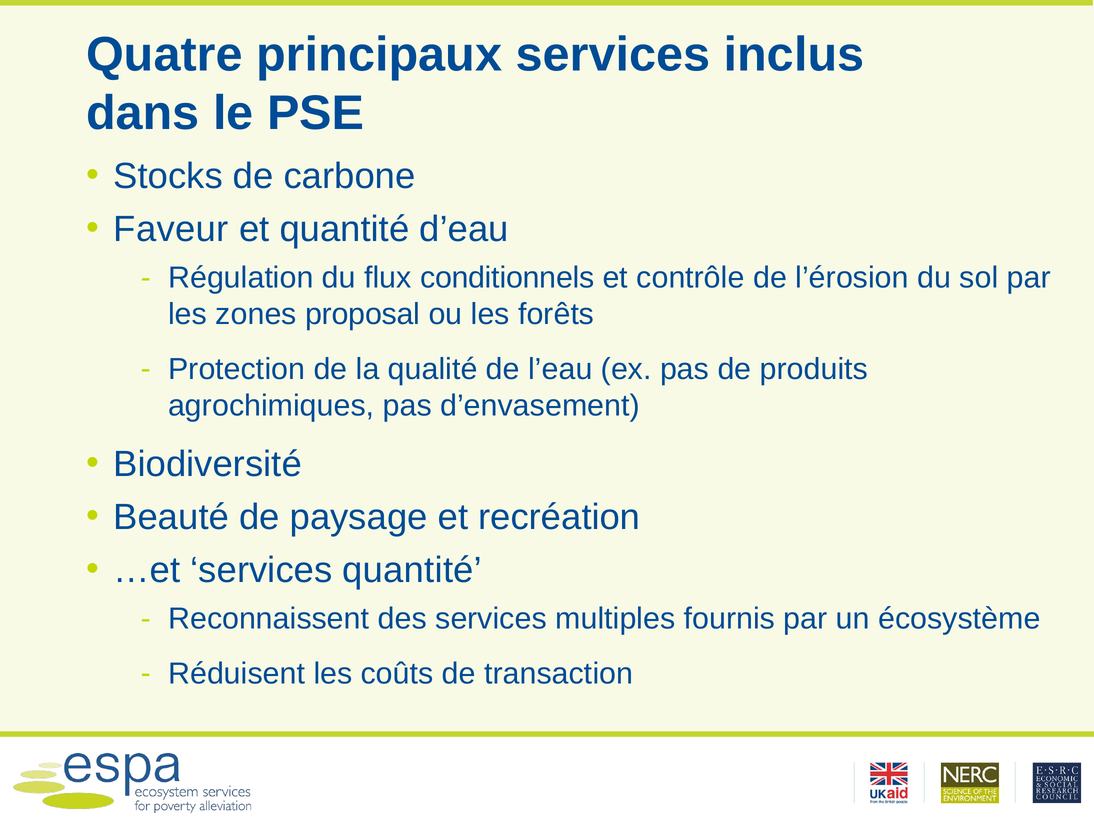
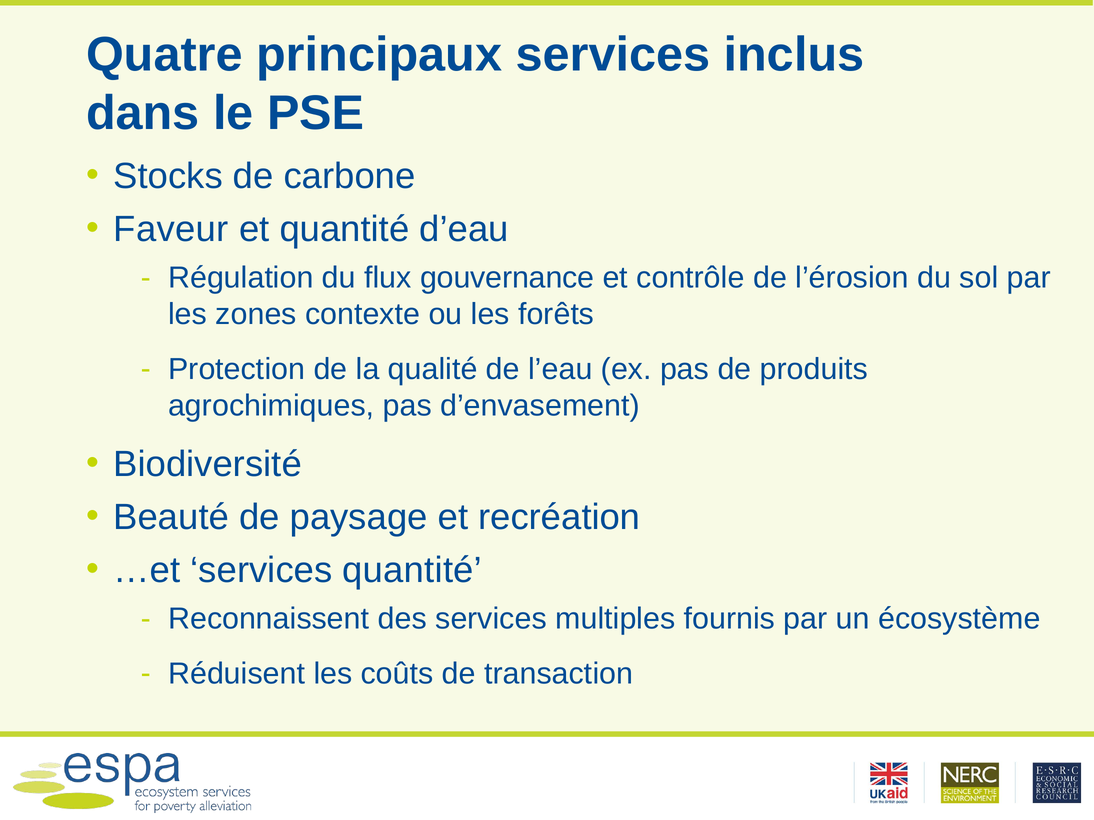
conditionnels: conditionnels -> gouvernance
proposal: proposal -> contexte
